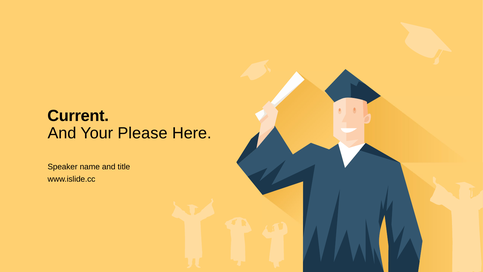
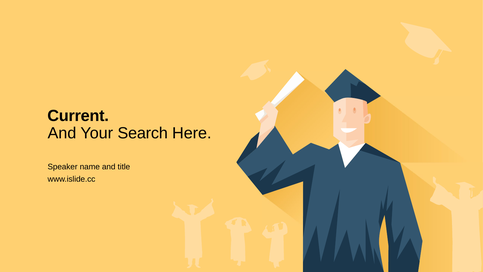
Please: Please -> Search
